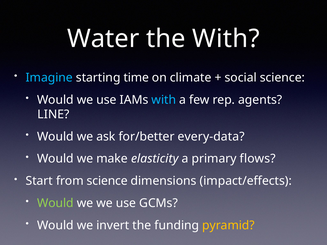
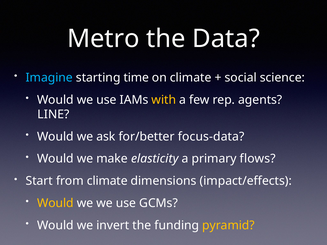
Water: Water -> Metro
the With: With -> Data
with at (164, 100) colour: light blue -> yellow
every-data: every-data -> focus-data
from science: science -> climate
Would at (55, 203) colour: light green -> yellow
